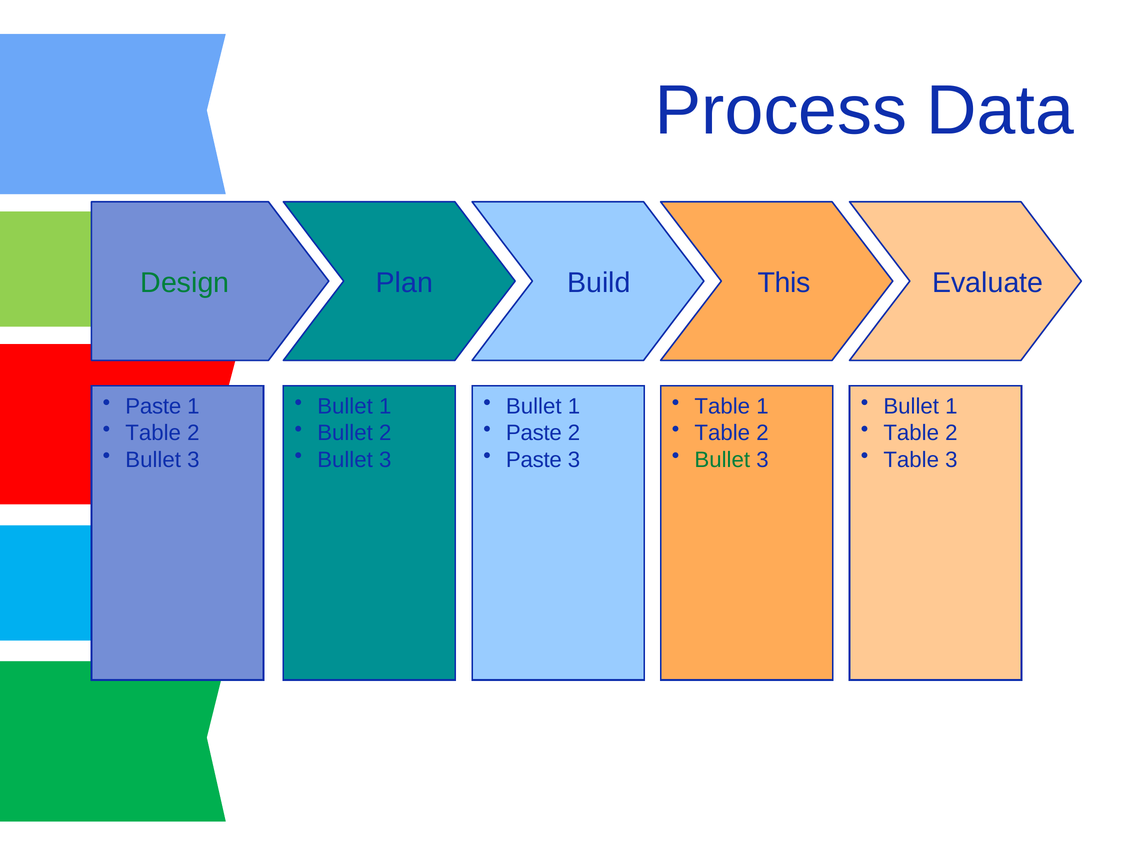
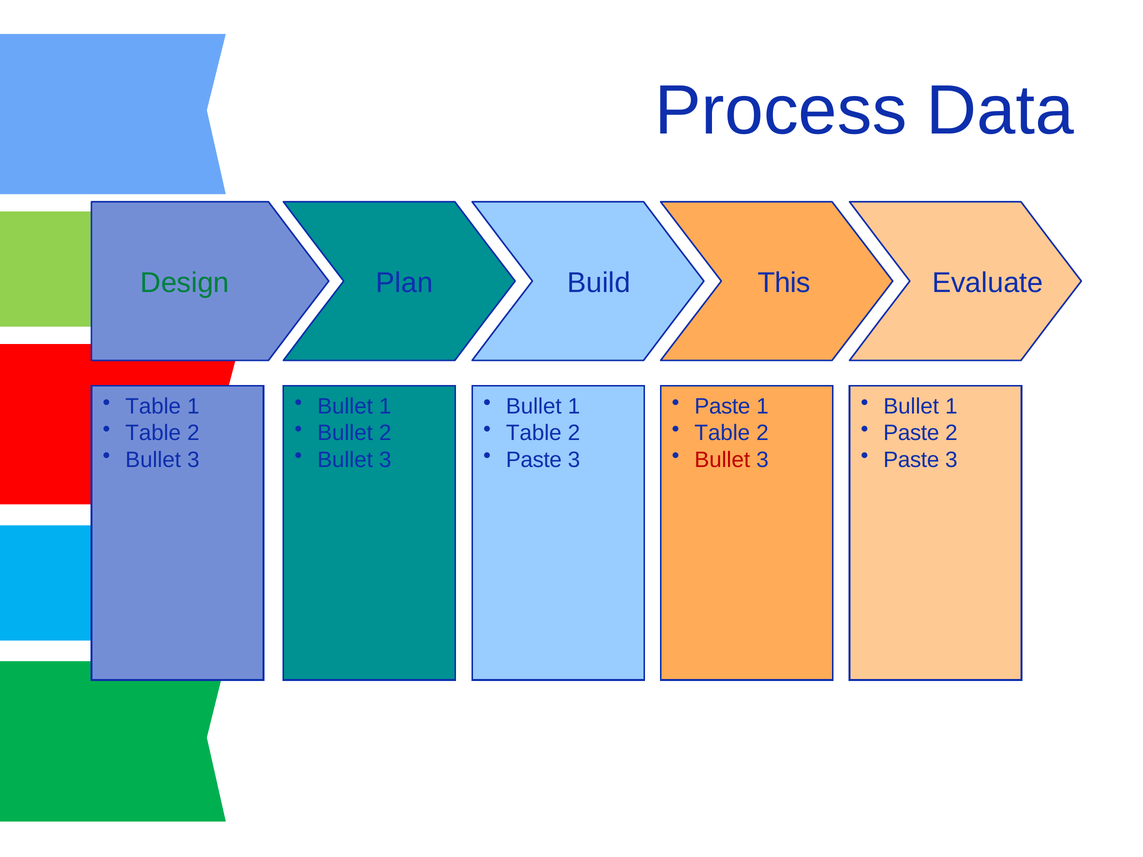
Paste at (153, 406): Paste -> Table
Table at (722, 406): Table -> Paste
Paste at (534, 433): Paste -> Table
Table at (911, 433): Table -> Paste
Bullet at (722, 460) colour: green -> red
Table at (911, 460): Table -> Paste
